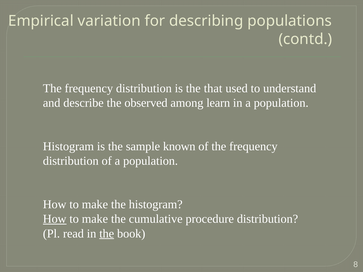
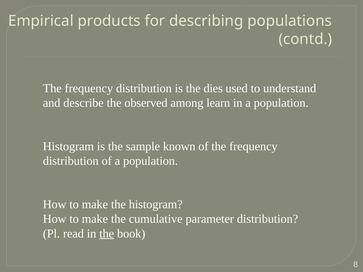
variation: variation -> products
that: that -> dies
How at (55, 219) underline: present -> none
procedure: procedure -> parameter
